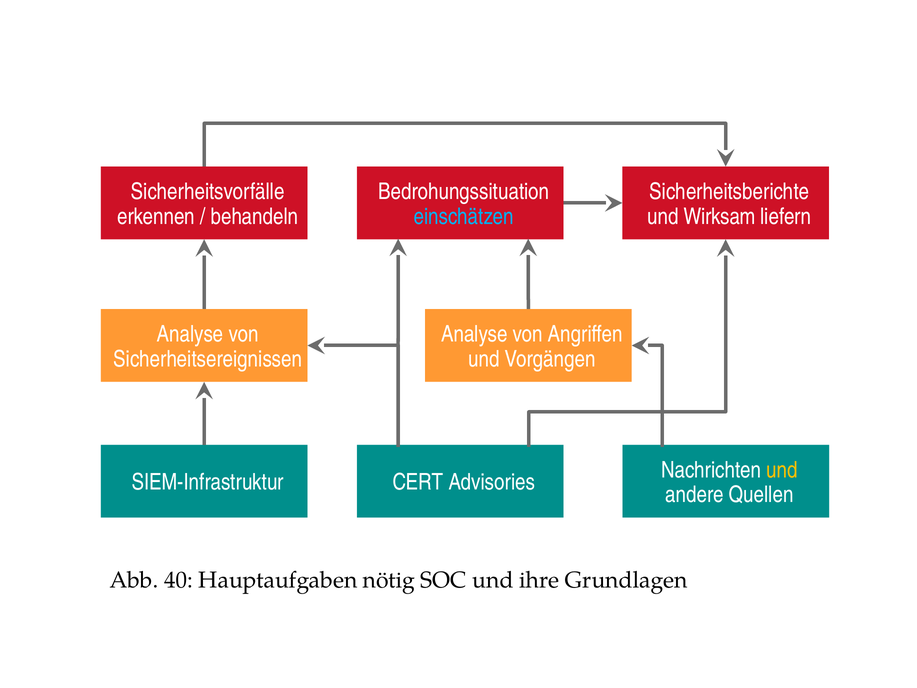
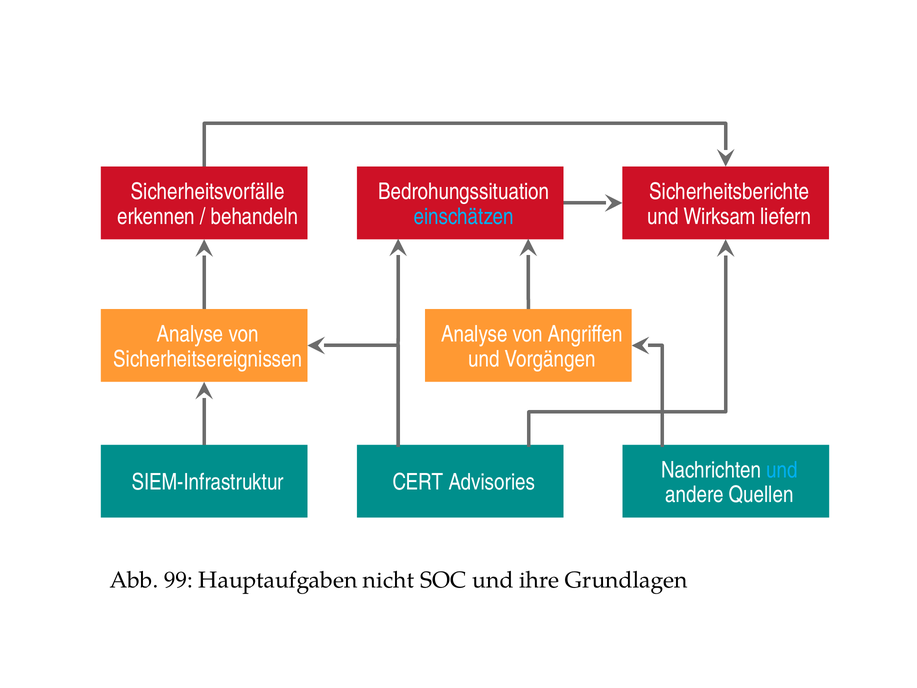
und at (782, 470) colour: yellow -> light blue
40: 40 -> 99
nötig: nötig -> nicht
